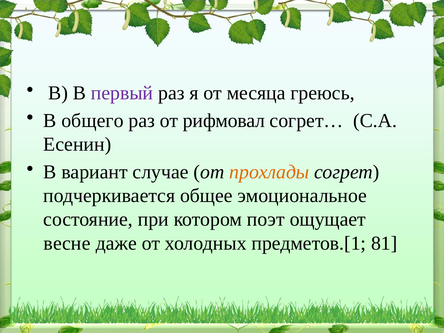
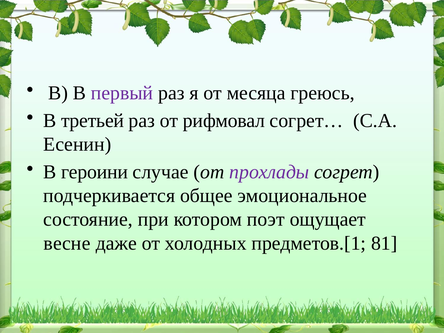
общего: общего -> третьей
вариант: вариант -> героини
прохлады colour: orange -> purple
